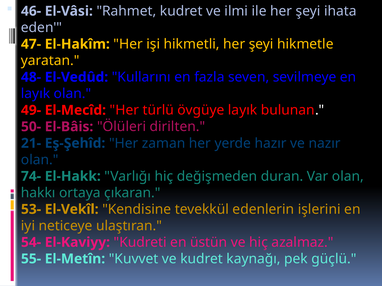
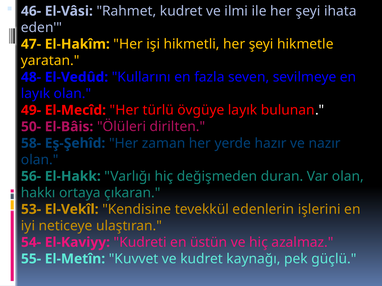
21-: 21- -> 58-
74-: 74- -> 56-
